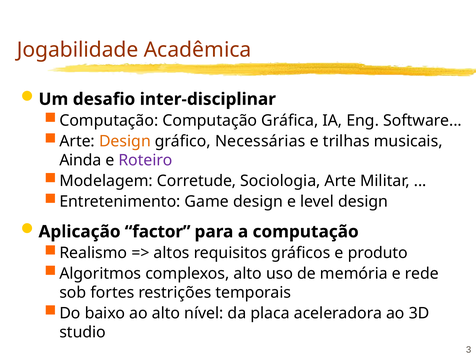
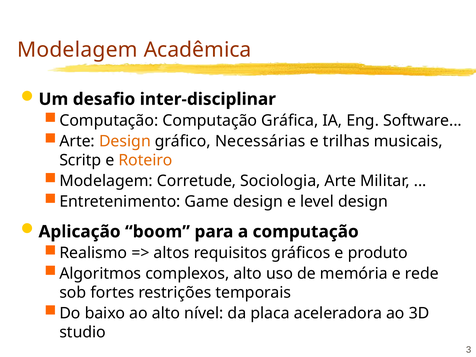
Jogabilidade at (78, 50): Jogabilidade -> Modelagem
Ainda: Ainda -> Scritp
Roteiro colour: purple -> orange
factor: factor -> boom
